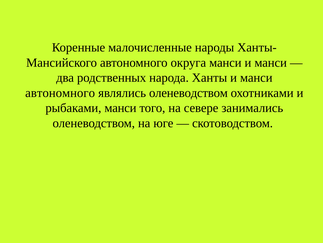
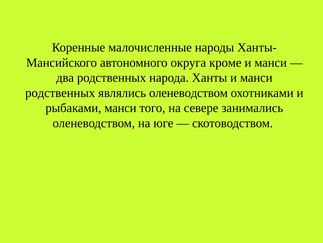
округа манси: манси -> кроме
автономного at (60, 93): автономного -> родственных
